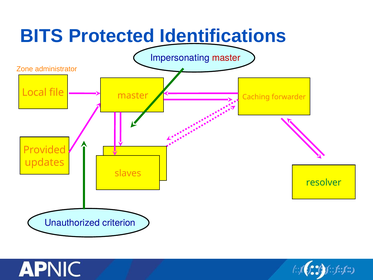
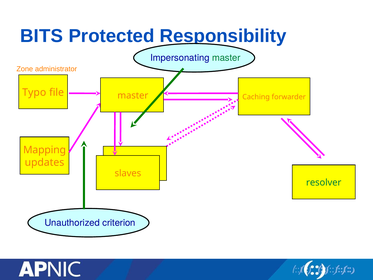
Identifications: Identifications -> Responsibility
master at (226, 58) colour: red -> green
Local: Local -> Typo
Provided: Provided -> Mapping
